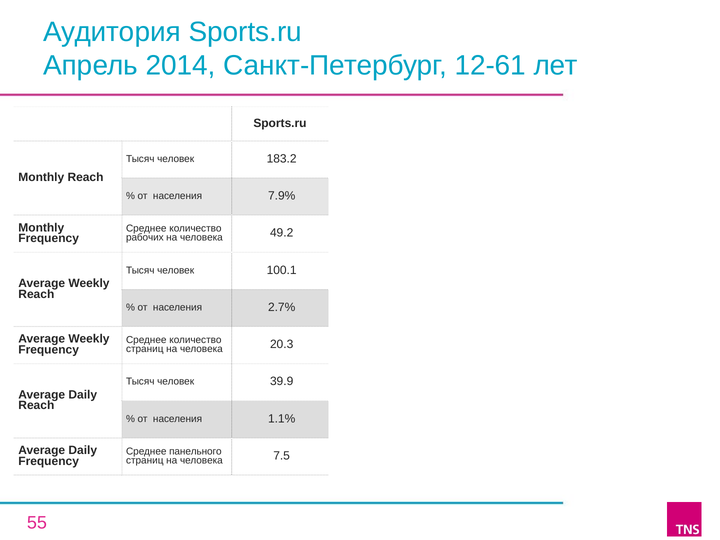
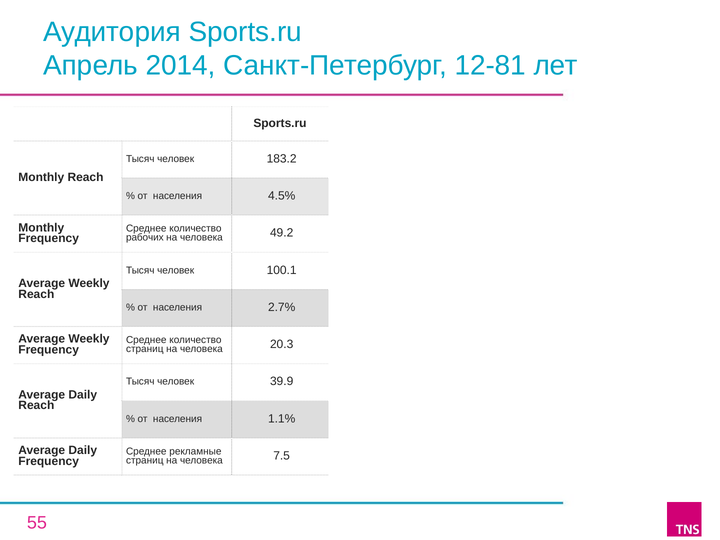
12-61: 12-61 -> 12-81
7.9%: 7.9% -> 4.5%
панельного: панельного -> рекламные
